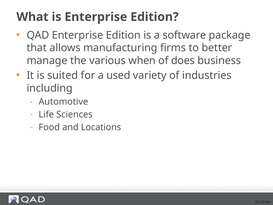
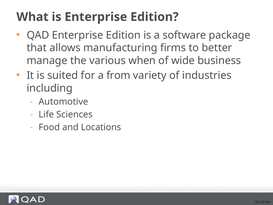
does: does -> wide
used: used -> from
